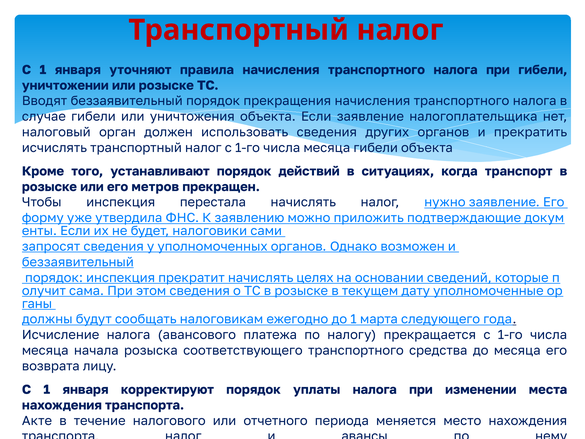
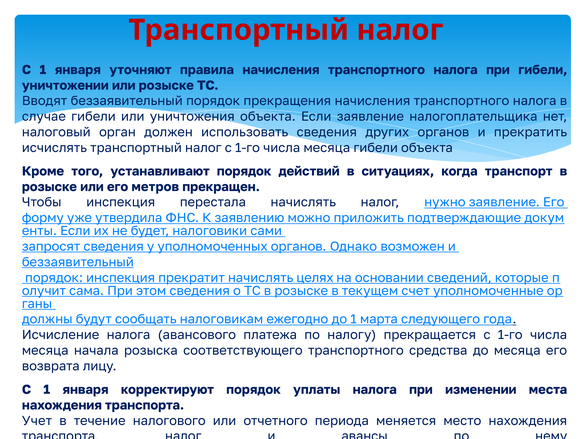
дату: дату -> счет
Акте: Акте -> Учет
